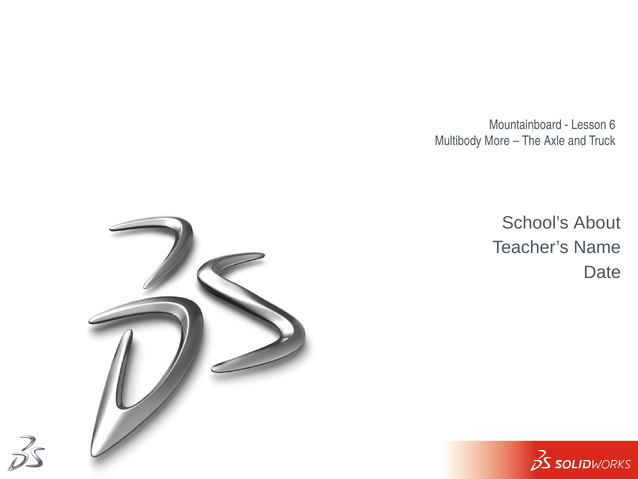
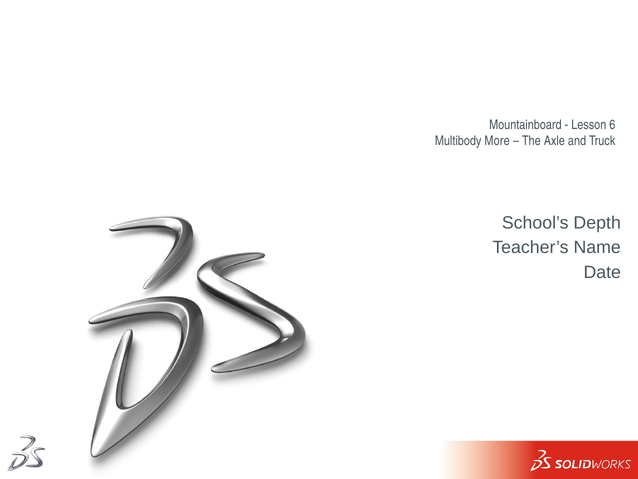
About: About -> Depth
